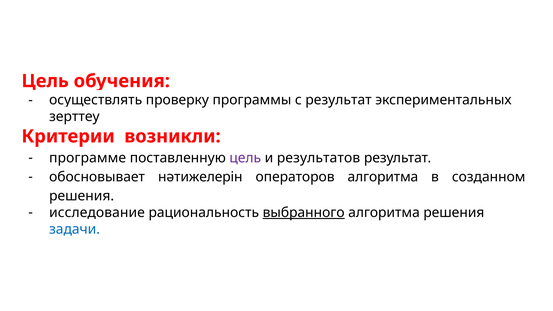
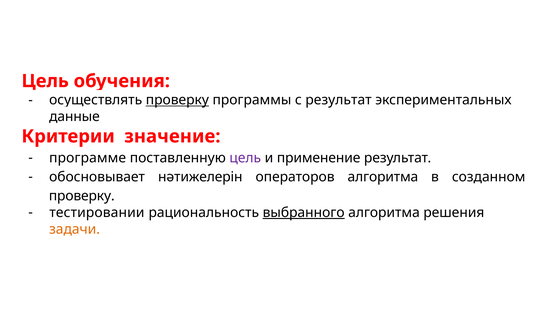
проверку at (177, 100) underline: none -> present
зерттеу: зерттеу -> данные
возникли: возникли -> значение
результатов: результатов -> применение
решения at (82, 196): решения -> проверку
исследование: исследование -> тестировании
задачи colour: blue -> orange
